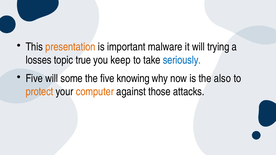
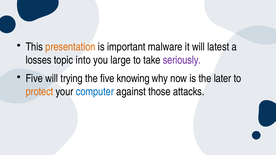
trying: trying -> latest
true: true -> into
keep: keep -> large
seriously colour: blue -> purple
some: some -> trying
also: also -> later
computer colour: orange -> blue
